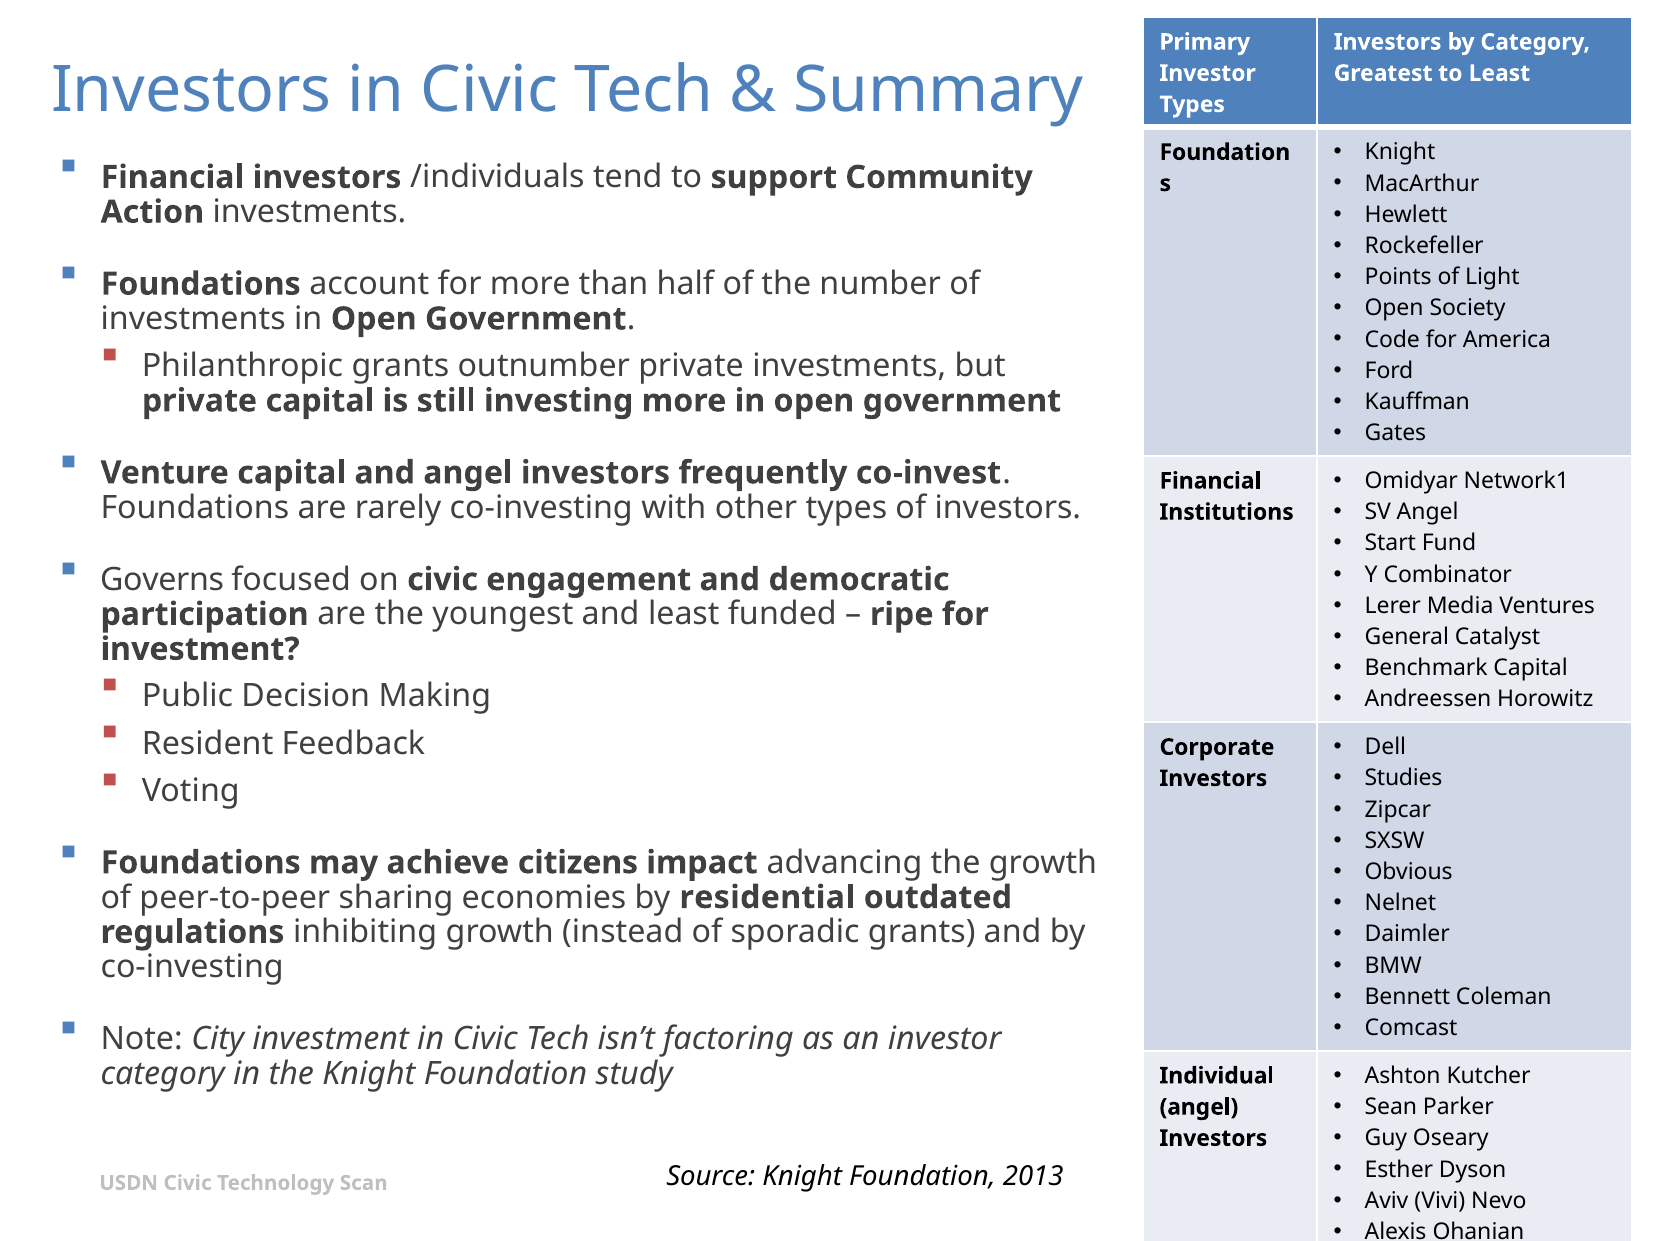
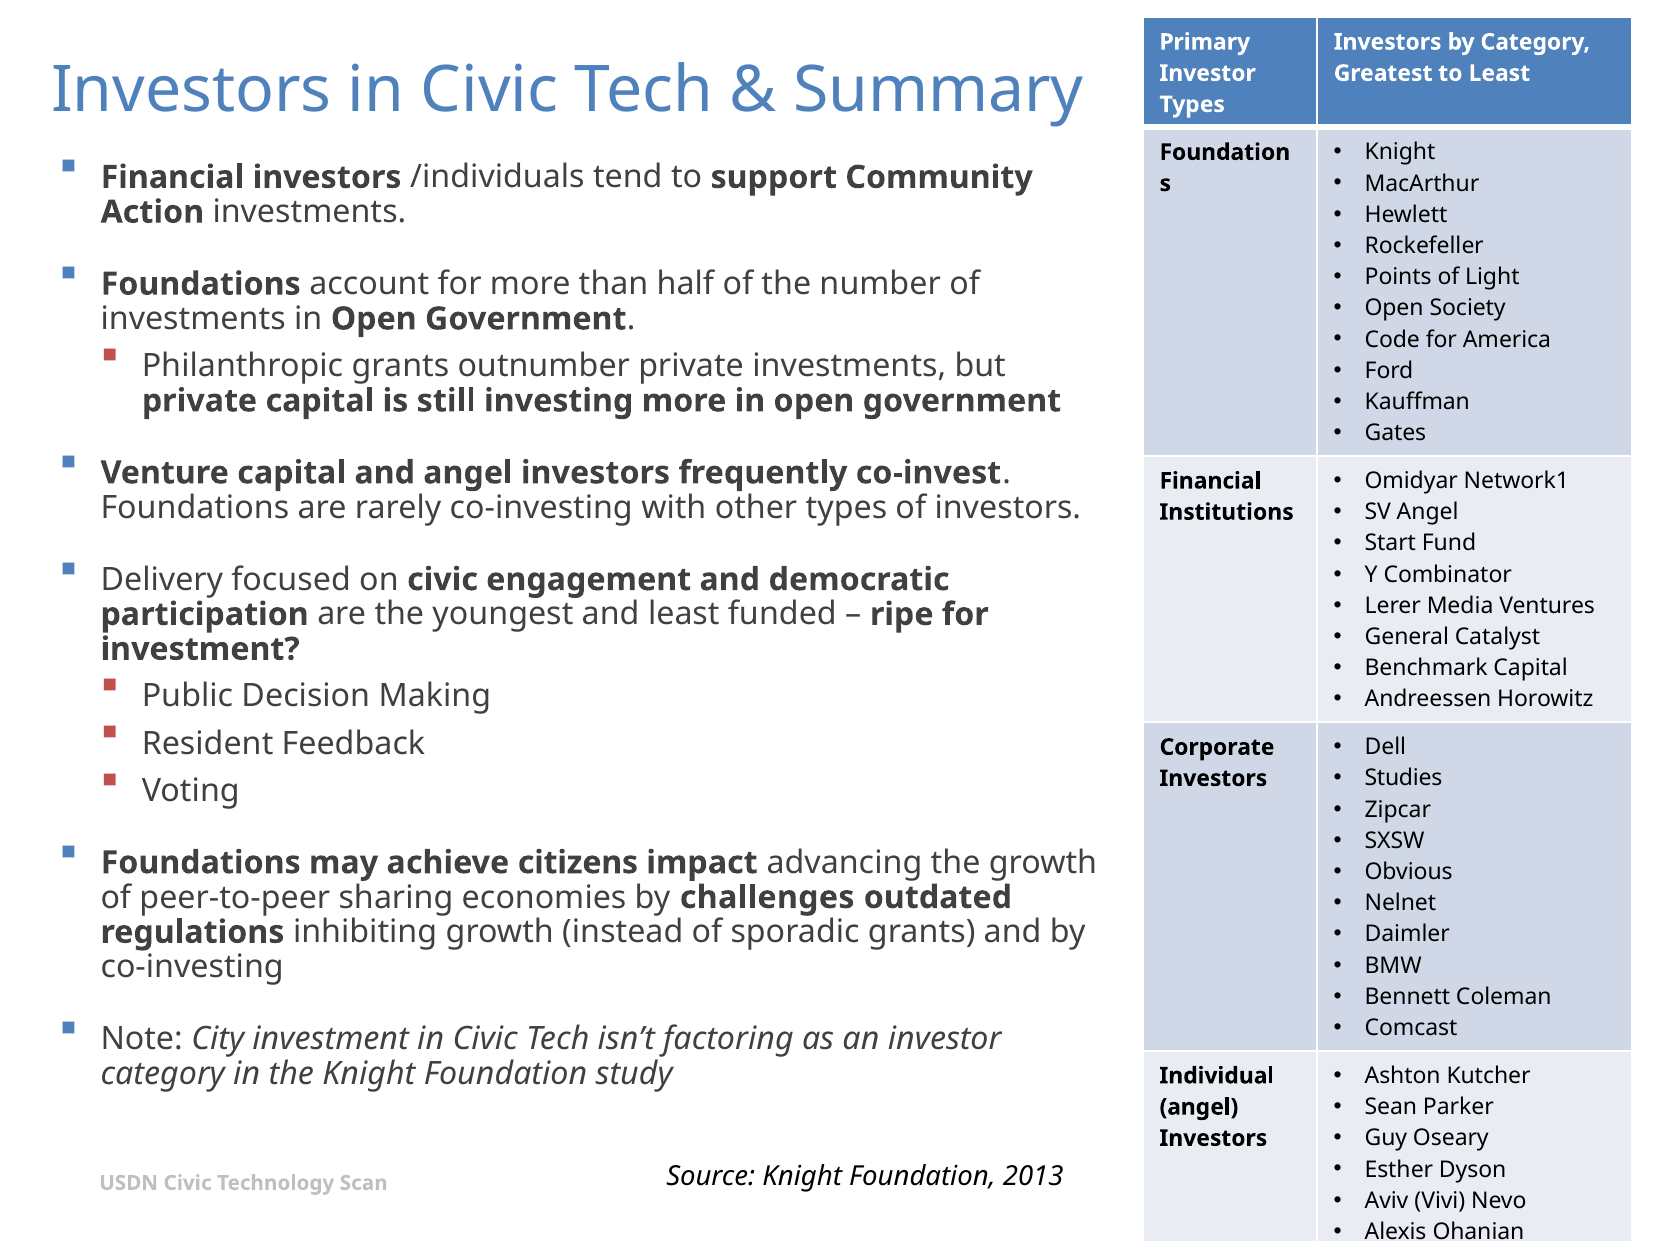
Governs: Governs -> Delivery
residential: residential -> challenges
